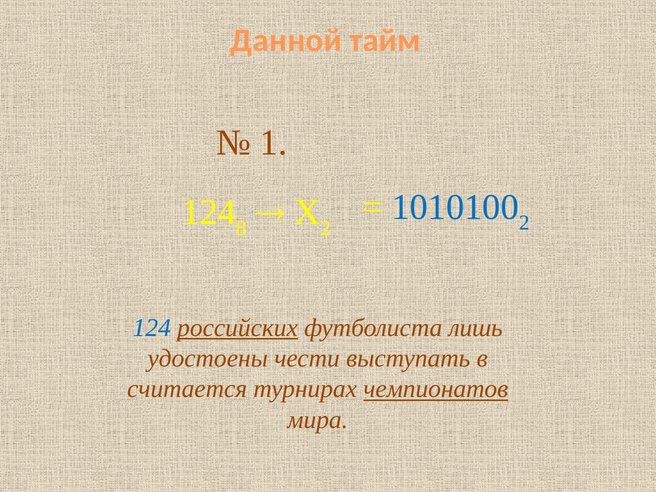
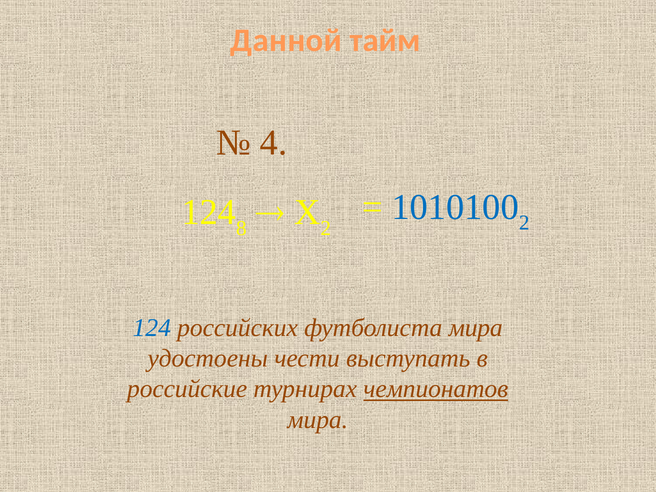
1: 1 -> 4
российских underline: present -> none
футболиста лишь: лишь -> мира
считается: считается -> российские
